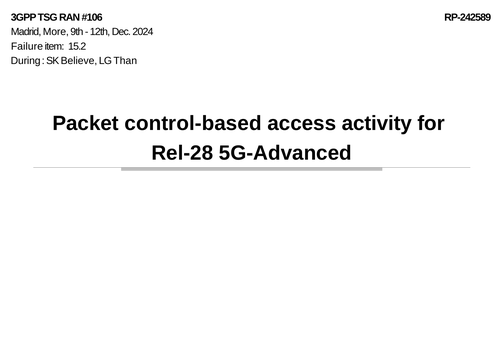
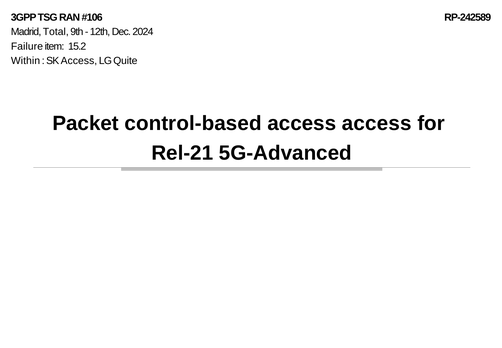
More: More -> Total
During: During -> Within
SK Believe: Believe -> Access
Than: Than -> Quite
access activity: activity -> access
Rel-28: Rel-28 -> Rel-21
